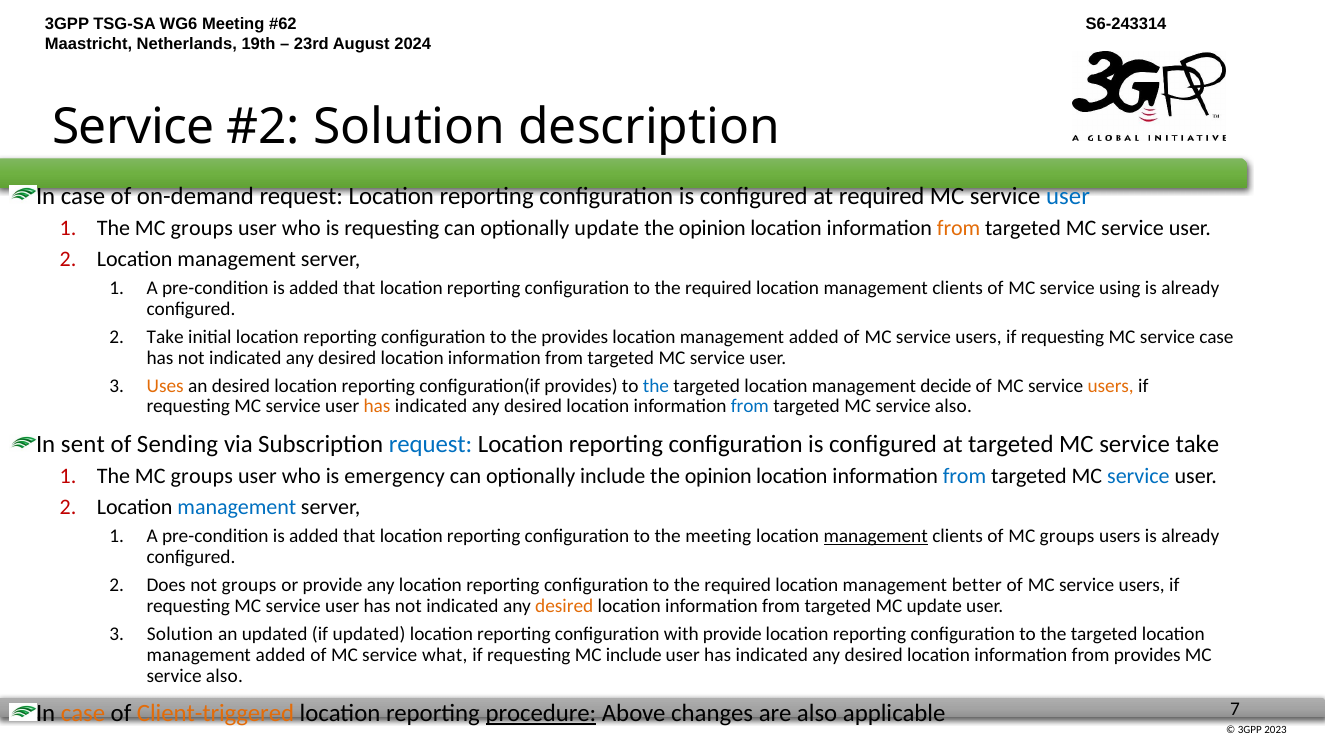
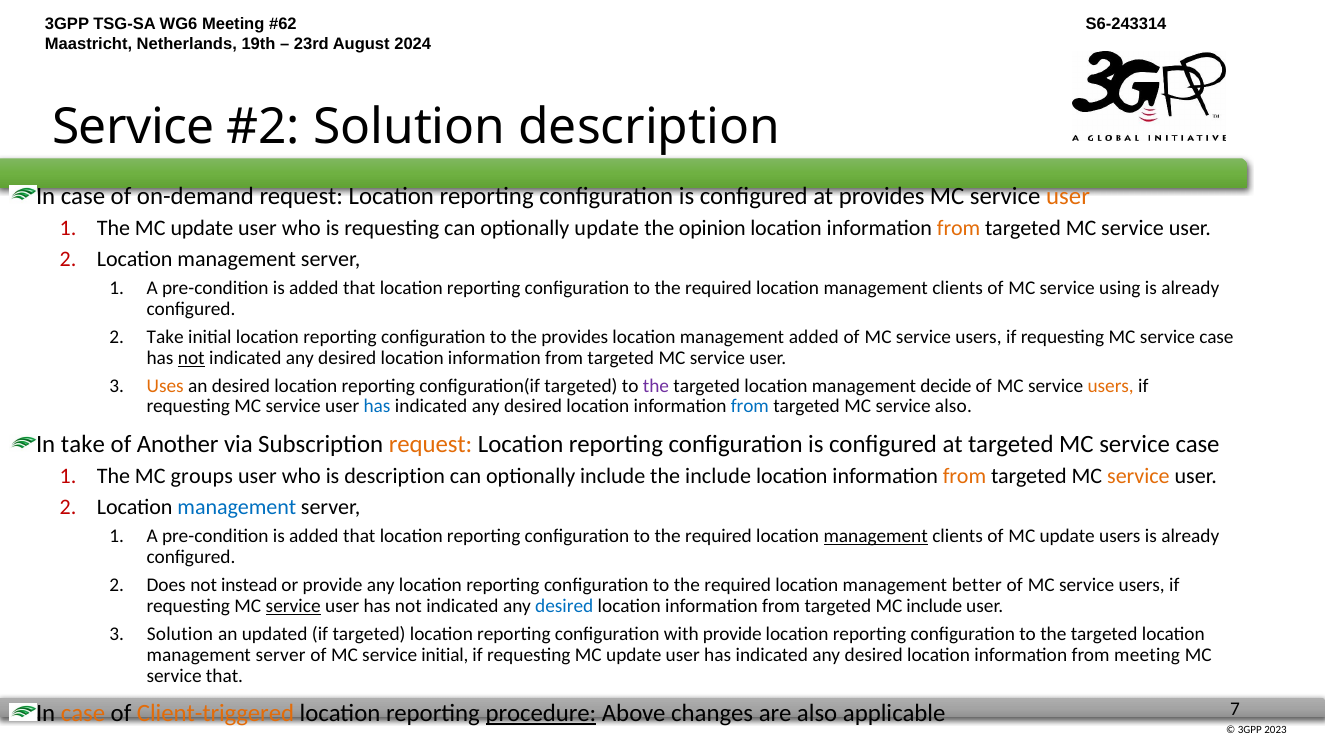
at required: required -> provides
user at (1068, 196) colour: blue -> orange
groups at (202, 228): groups -> update
not at (191, 358) underline: none -> present
configuration(if provides: provides -> targeted
the at (656, 385) colour: blue -> purple
has at (377, 406) colour: orange -> blue
In sent: sent -> take
Sending: Sending -> Another
request at (431, 444) colour: blue -> orange
targeted MC service take: take -> case
is emergency: emergency -> description
include the opinion: opinion -> include
from at (964, 476) colour: blue -> orange
service at (1138, 476) colour: blue -> orange
meeting at (718, 536): meeting -> required
of MC groups: groups -> update
not groups: groups -> instead
service at (293, 606) underline: none -> present
desired at (564, 606) colour: orange -> blue
MC update: update -> include
if updated: updated -> targeted
added at (281, 654): added -> server
service what: what -> initial
requesting MC include: include -> update
from provides: provides -> meeting
also at (224, 675): also -> that
